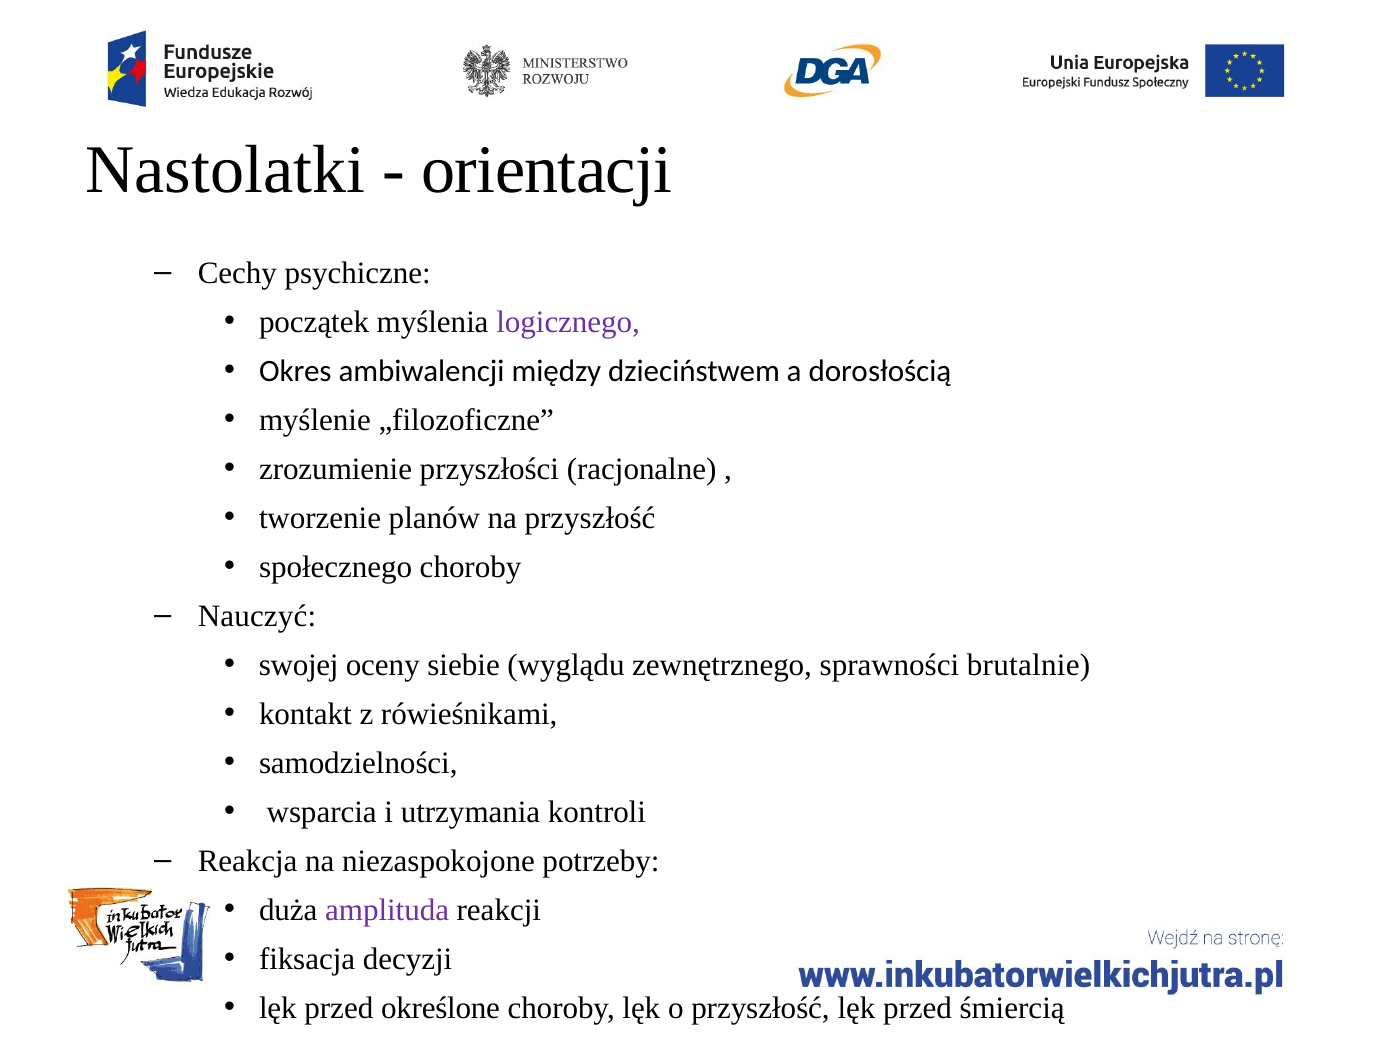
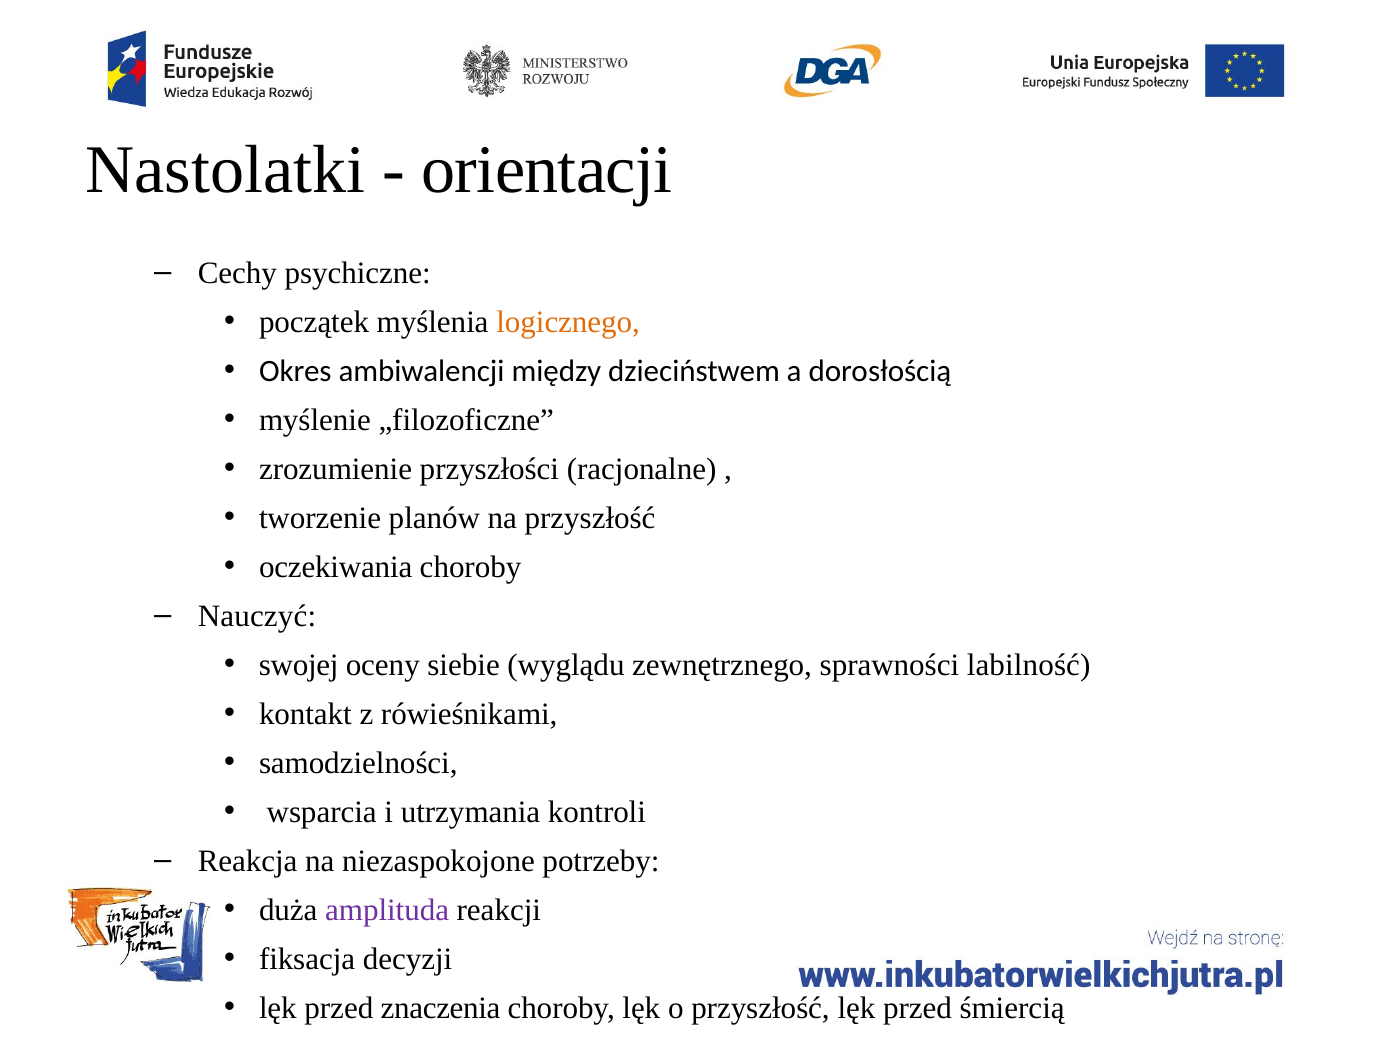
logicznego colour: purple -> orange
społecznego: społecznego -> oczekiwania
brutalnie: brutalnie -> labilność
określone: określone -> znaczenia
